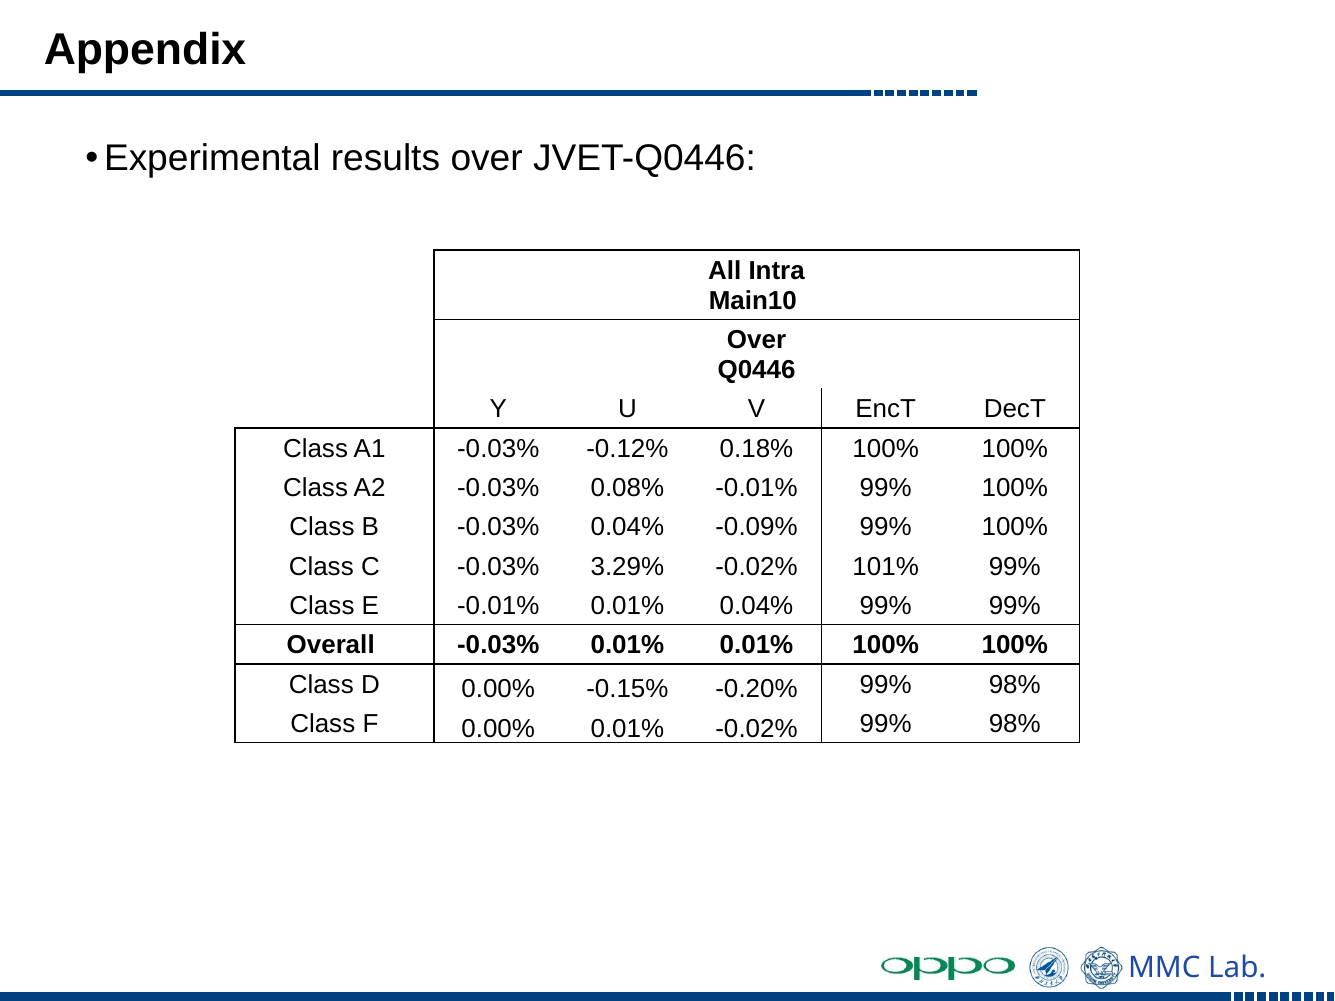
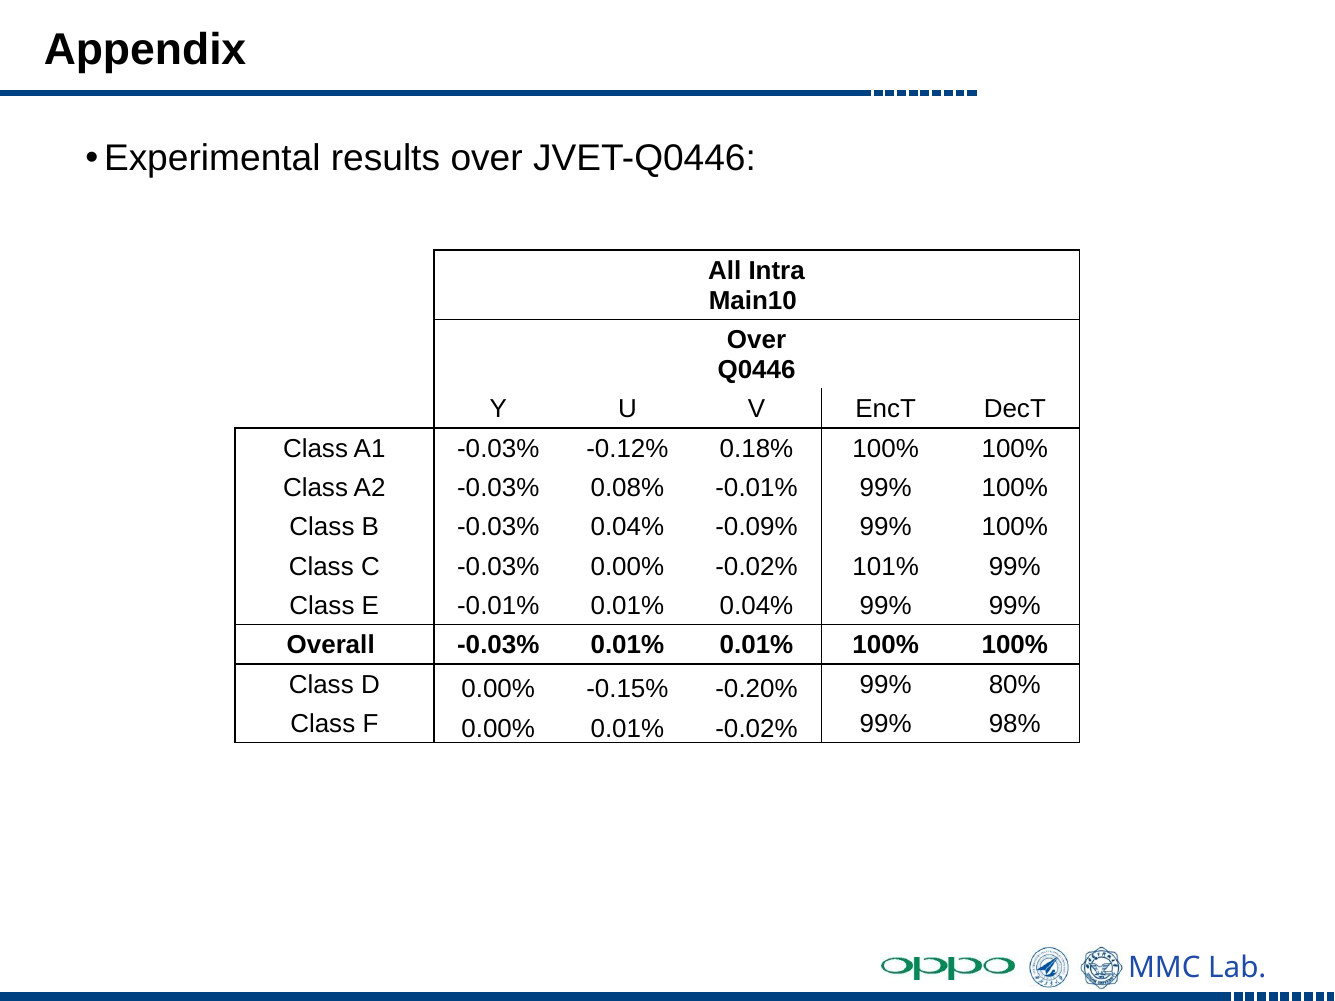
-0.03% 3.29%: 3.29% -> 0.00%
-0.20% 99% 98%: 98% -> 80%
